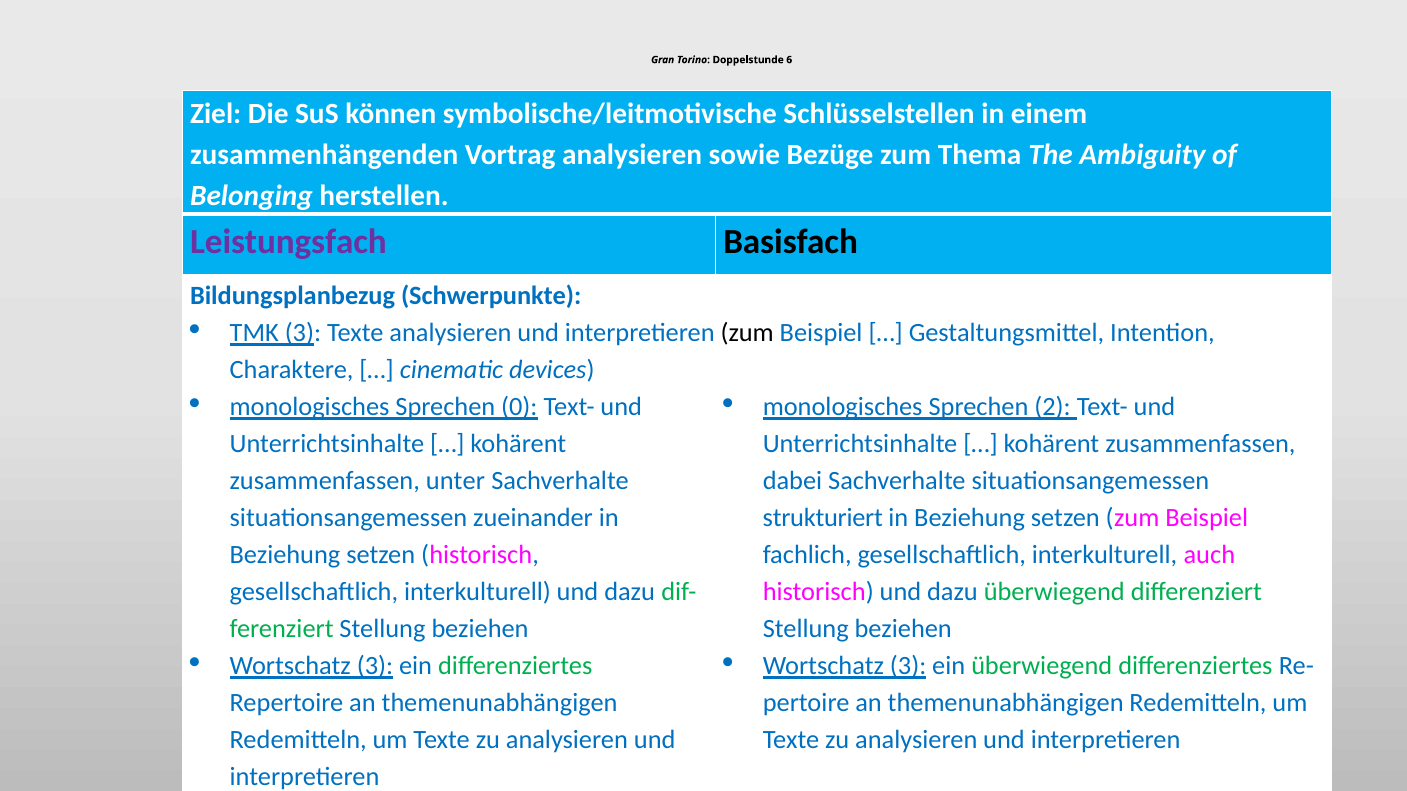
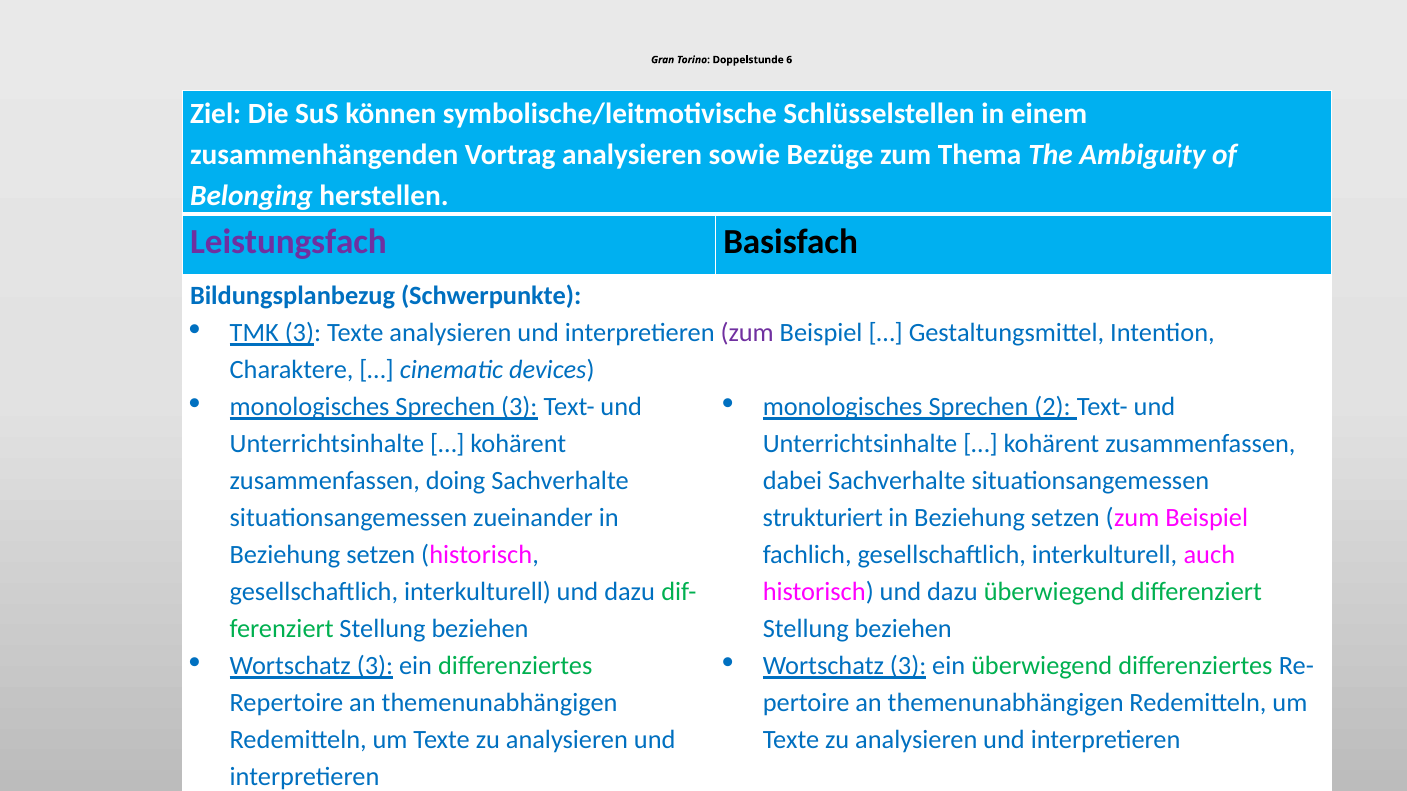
zum at (747, 333) colour: black -> purple
Sprechen 0: 0 -> 3
unter: unter -> doing
